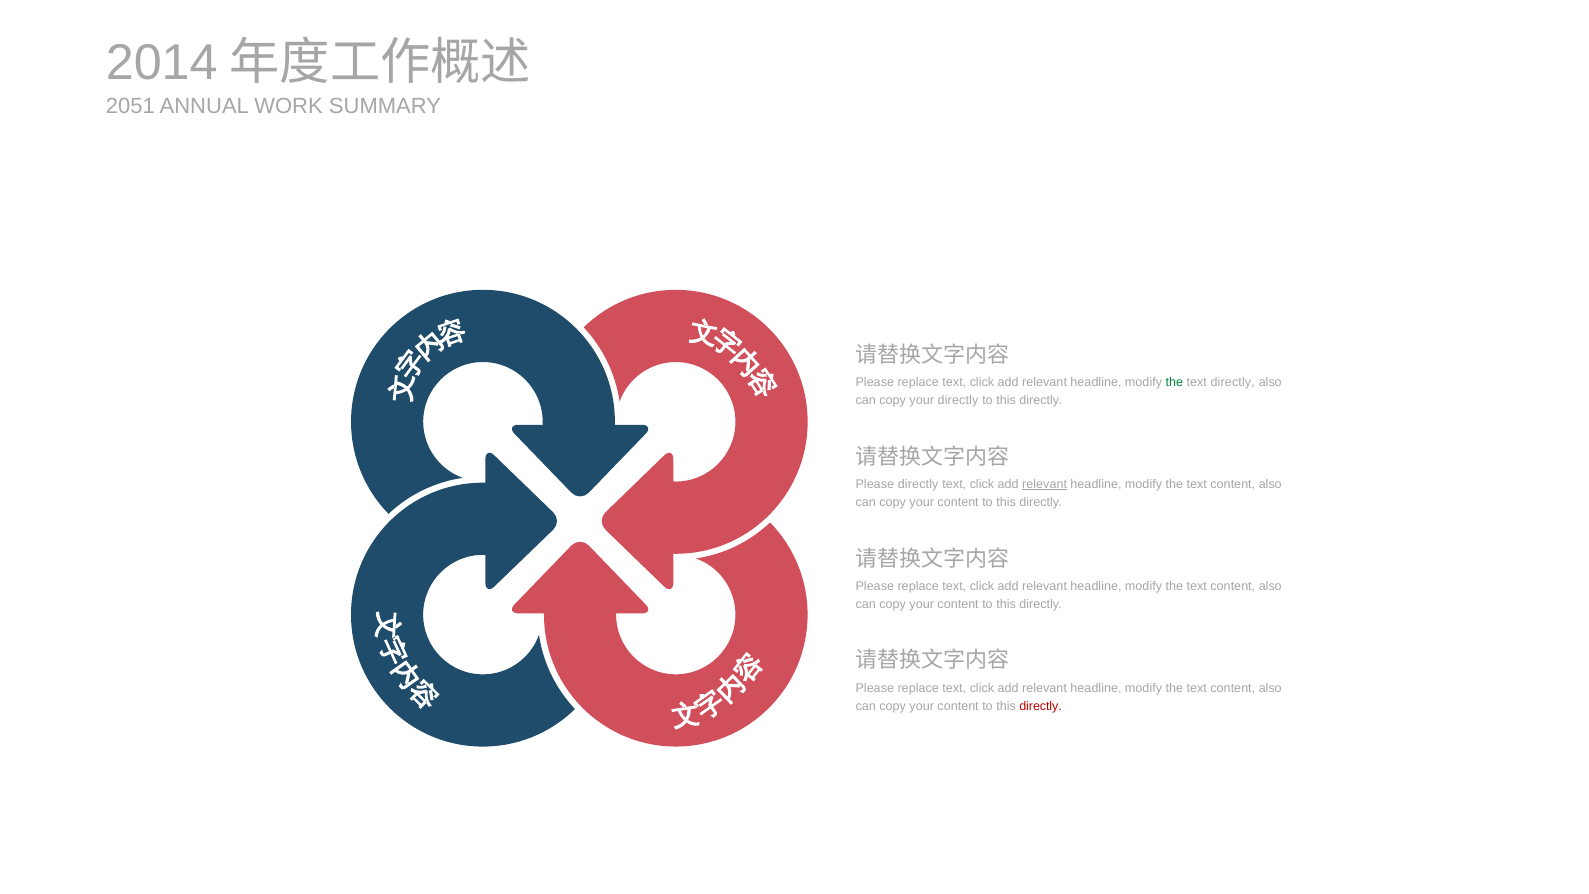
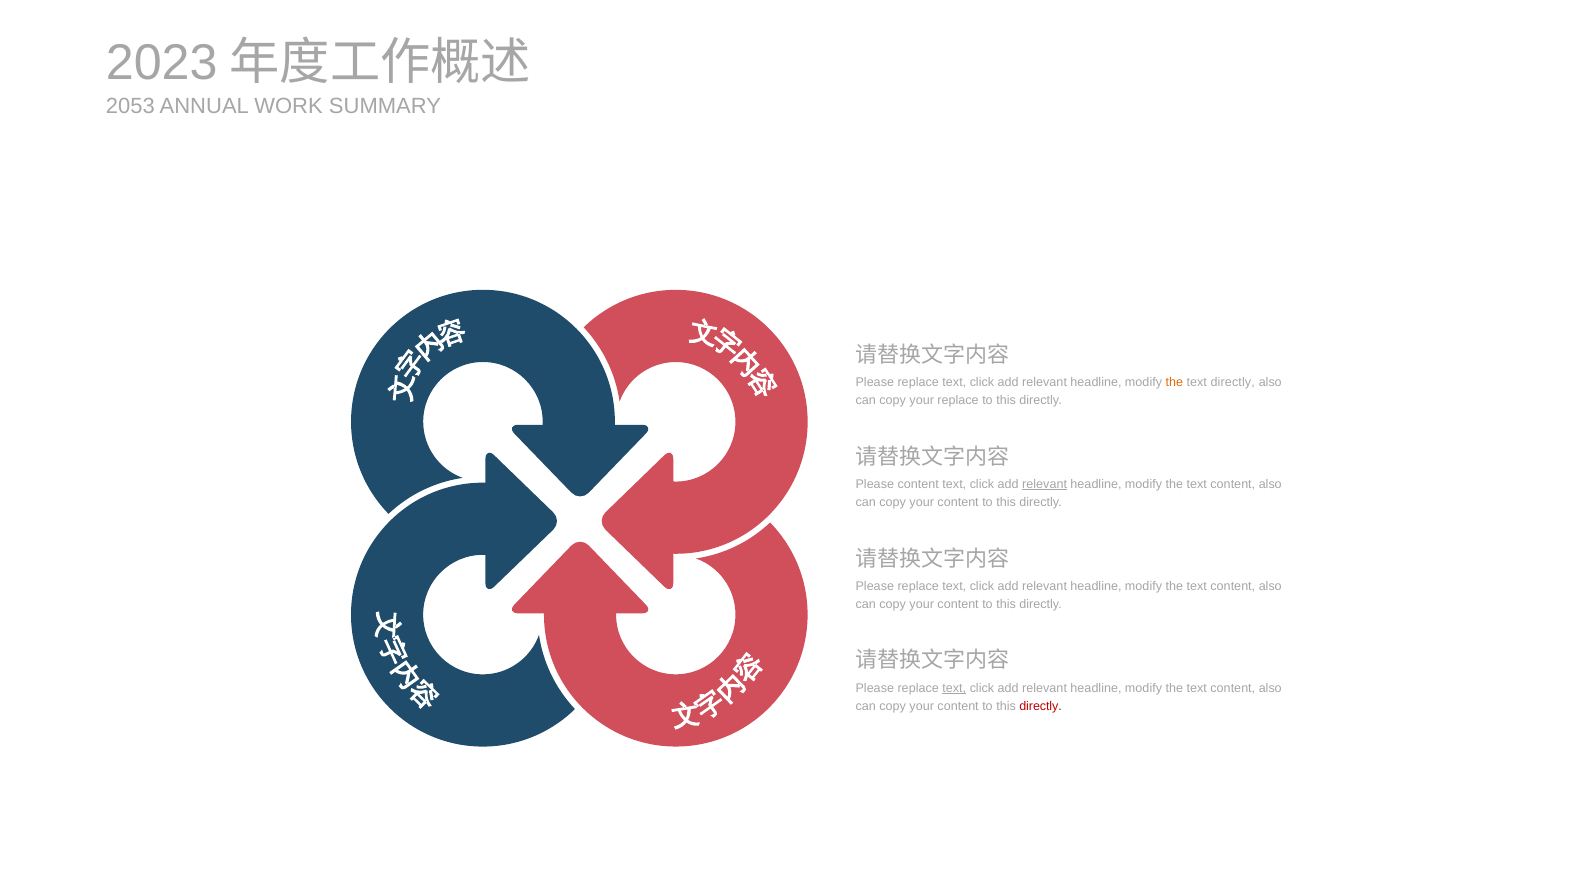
2014: 2014 -> 2023
2051: 2051 -> 2053
the at (1174, 382) colour: green -> orange
your directly: directly -> replace
Please directly: directly -> content
text at (954, 688) underline: none -> present
